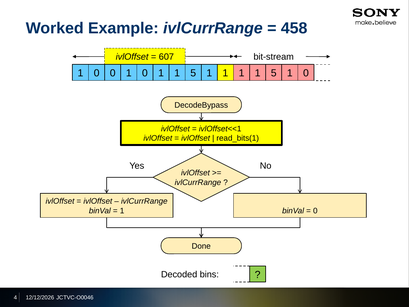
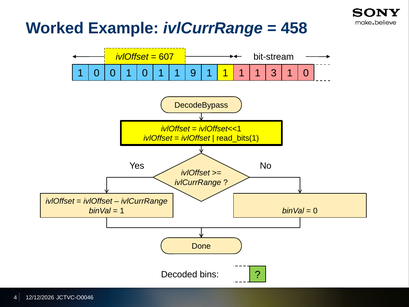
0 1 1 5: 5 -> 9
1 1 1 5: 5 -> 3
